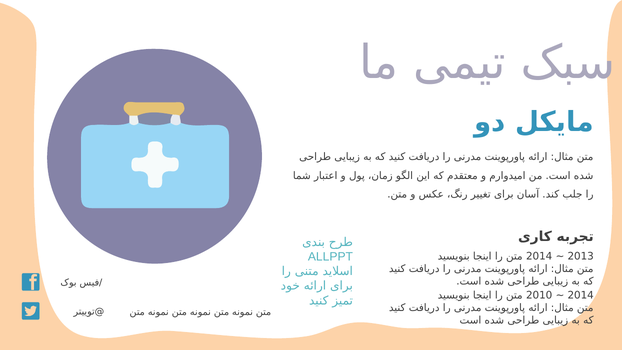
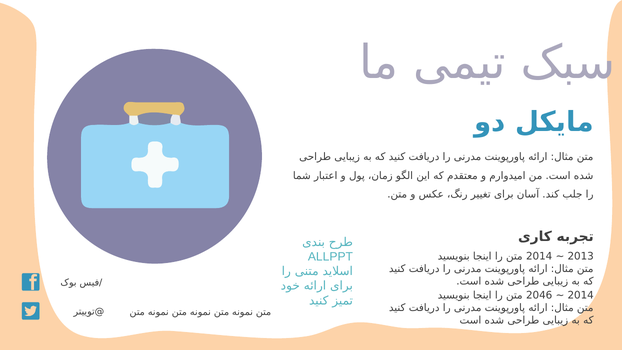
2010: 2010 -> 2046
